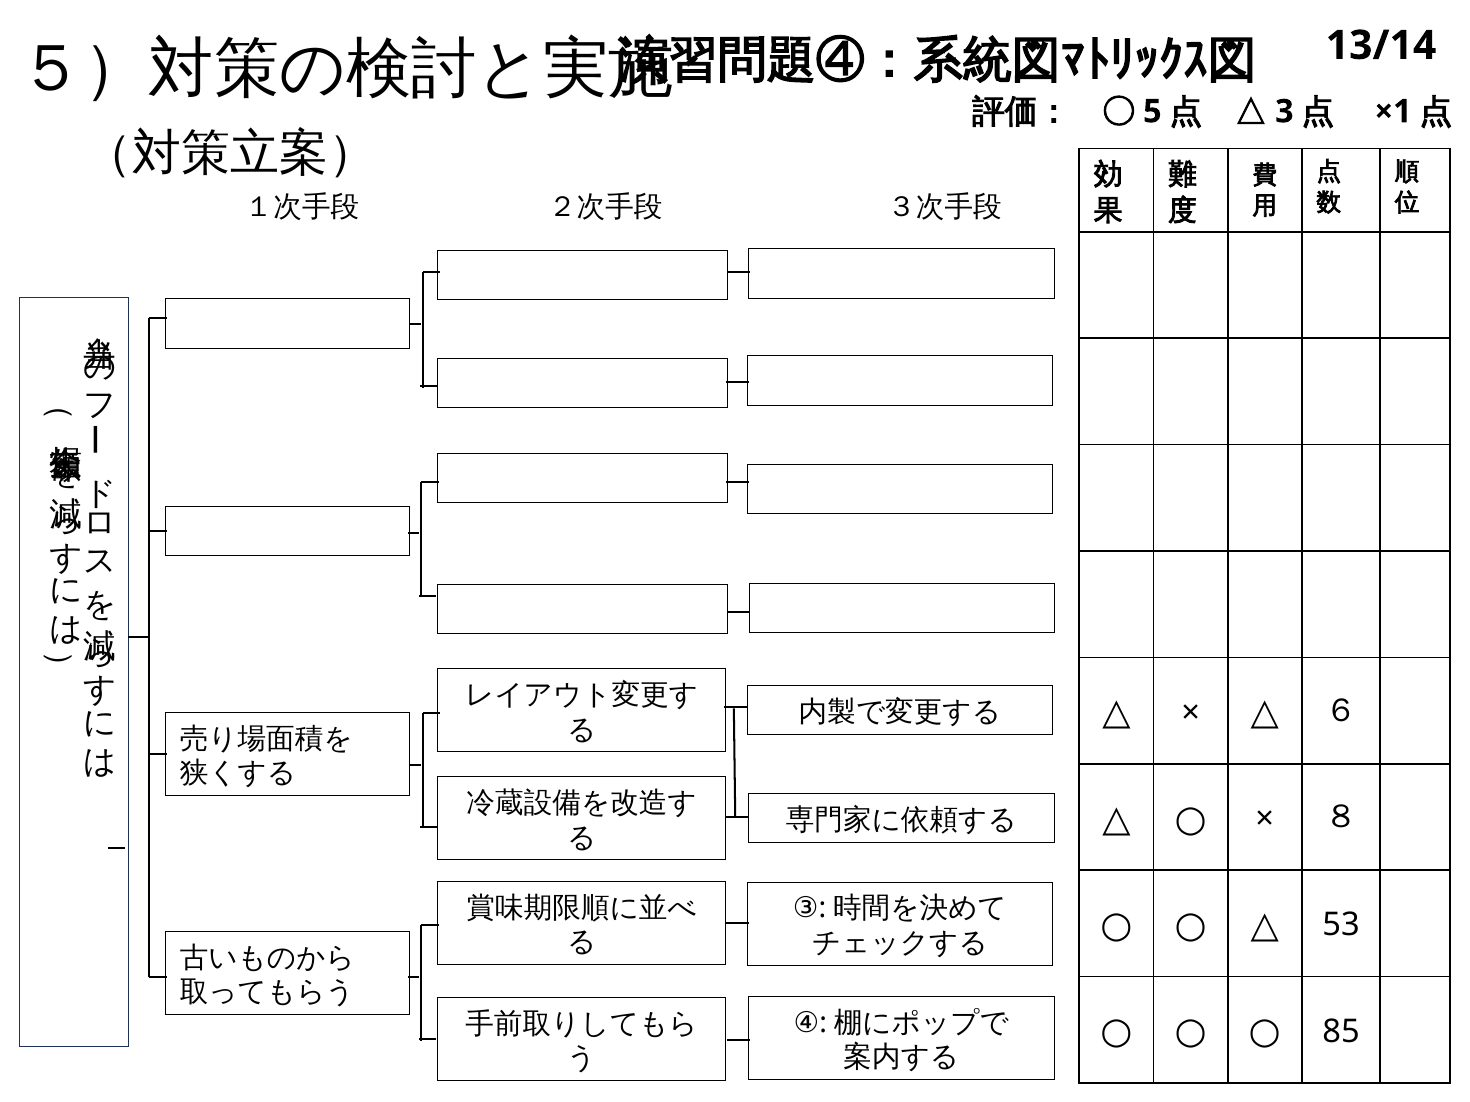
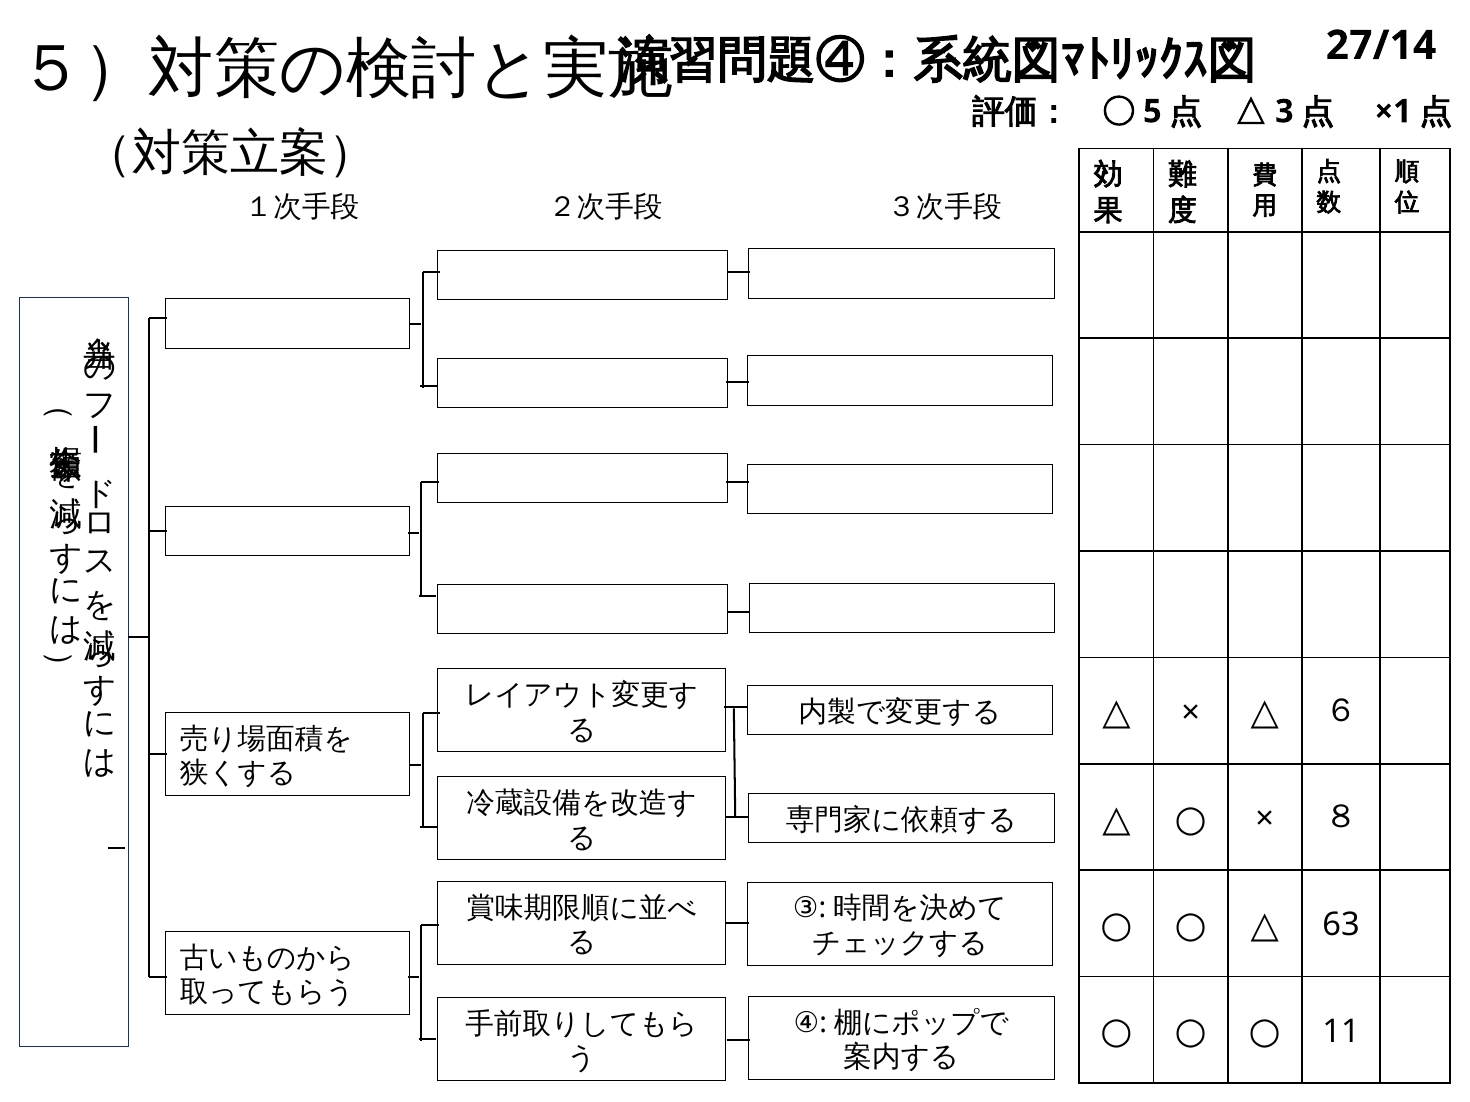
13/14: 13/14 -> 27/14
53: 53 -> 63
85: 85 -> 11
